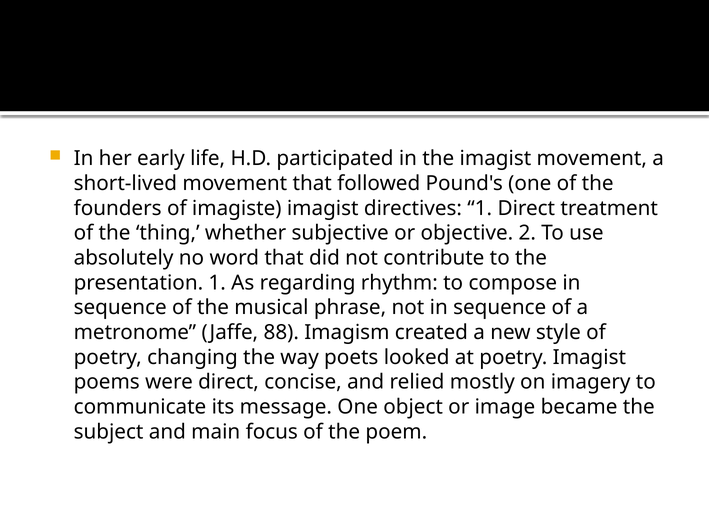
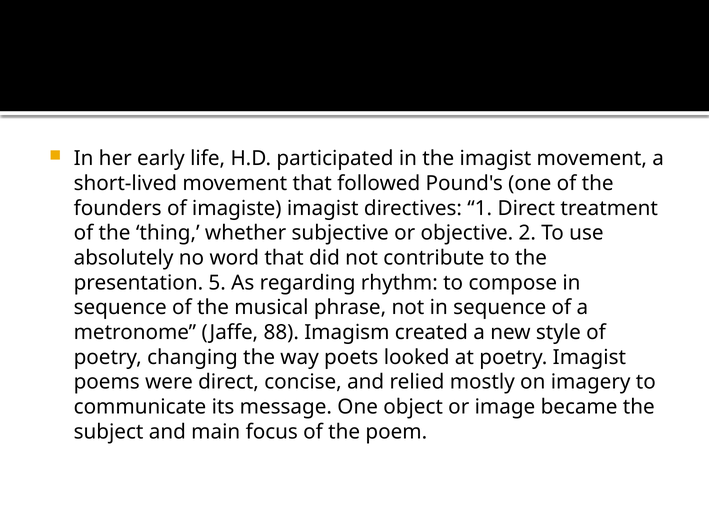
presentation 1: 1 -> 5
